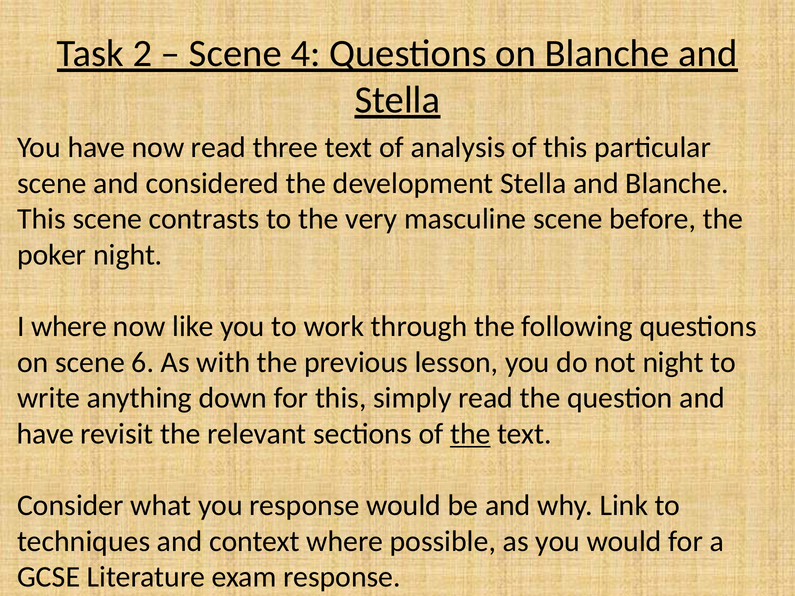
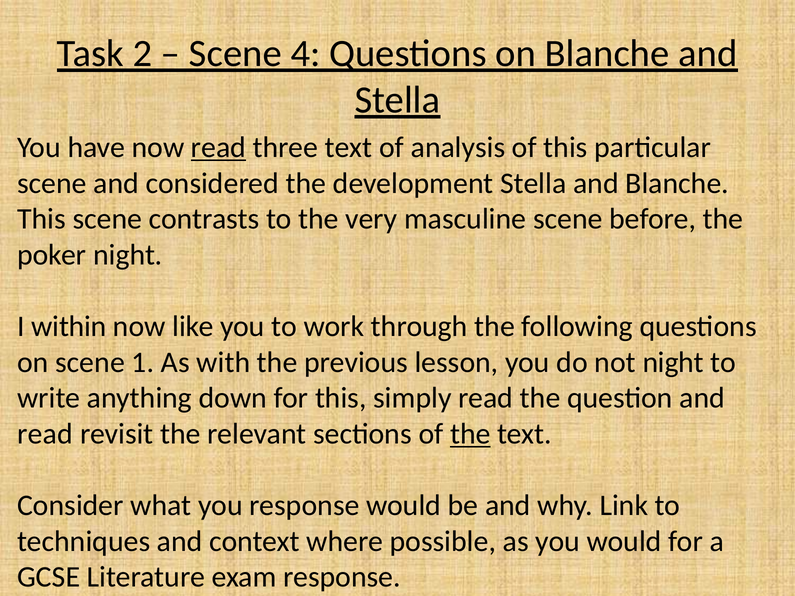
read at (218, 148) underline: none -> present
I where: where -> within
6: 6 -> 1
have at (45, 434): have -> read
